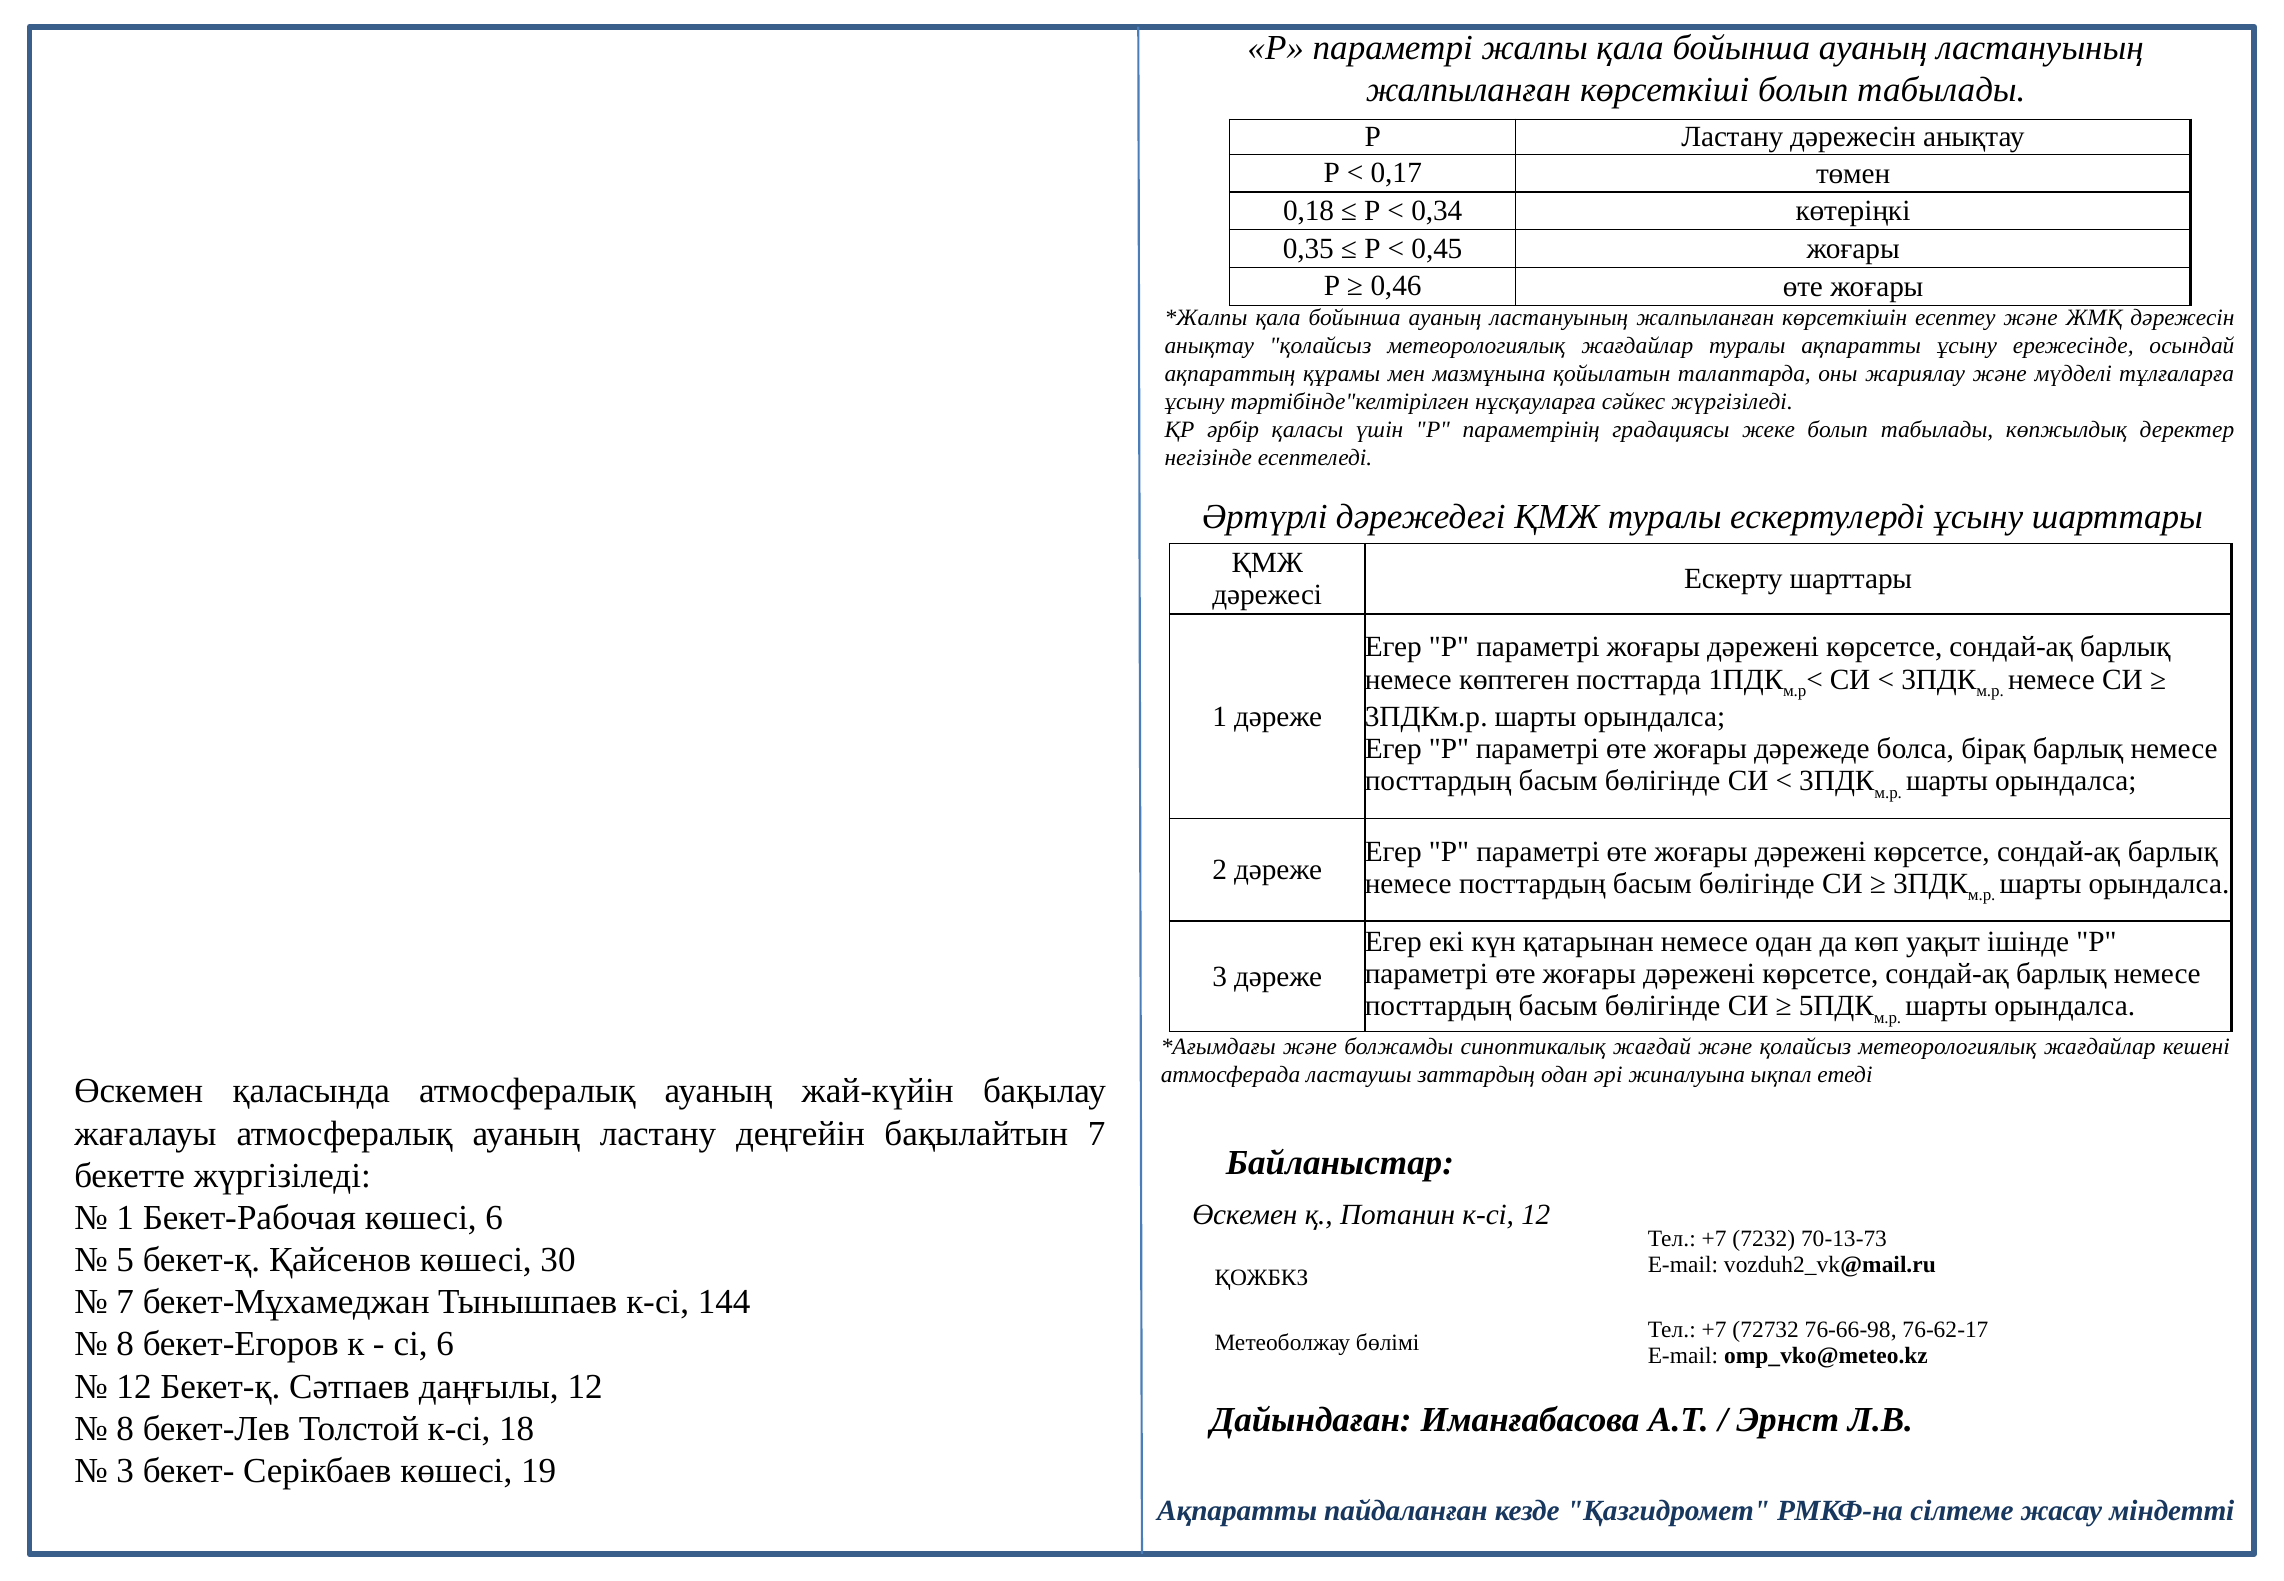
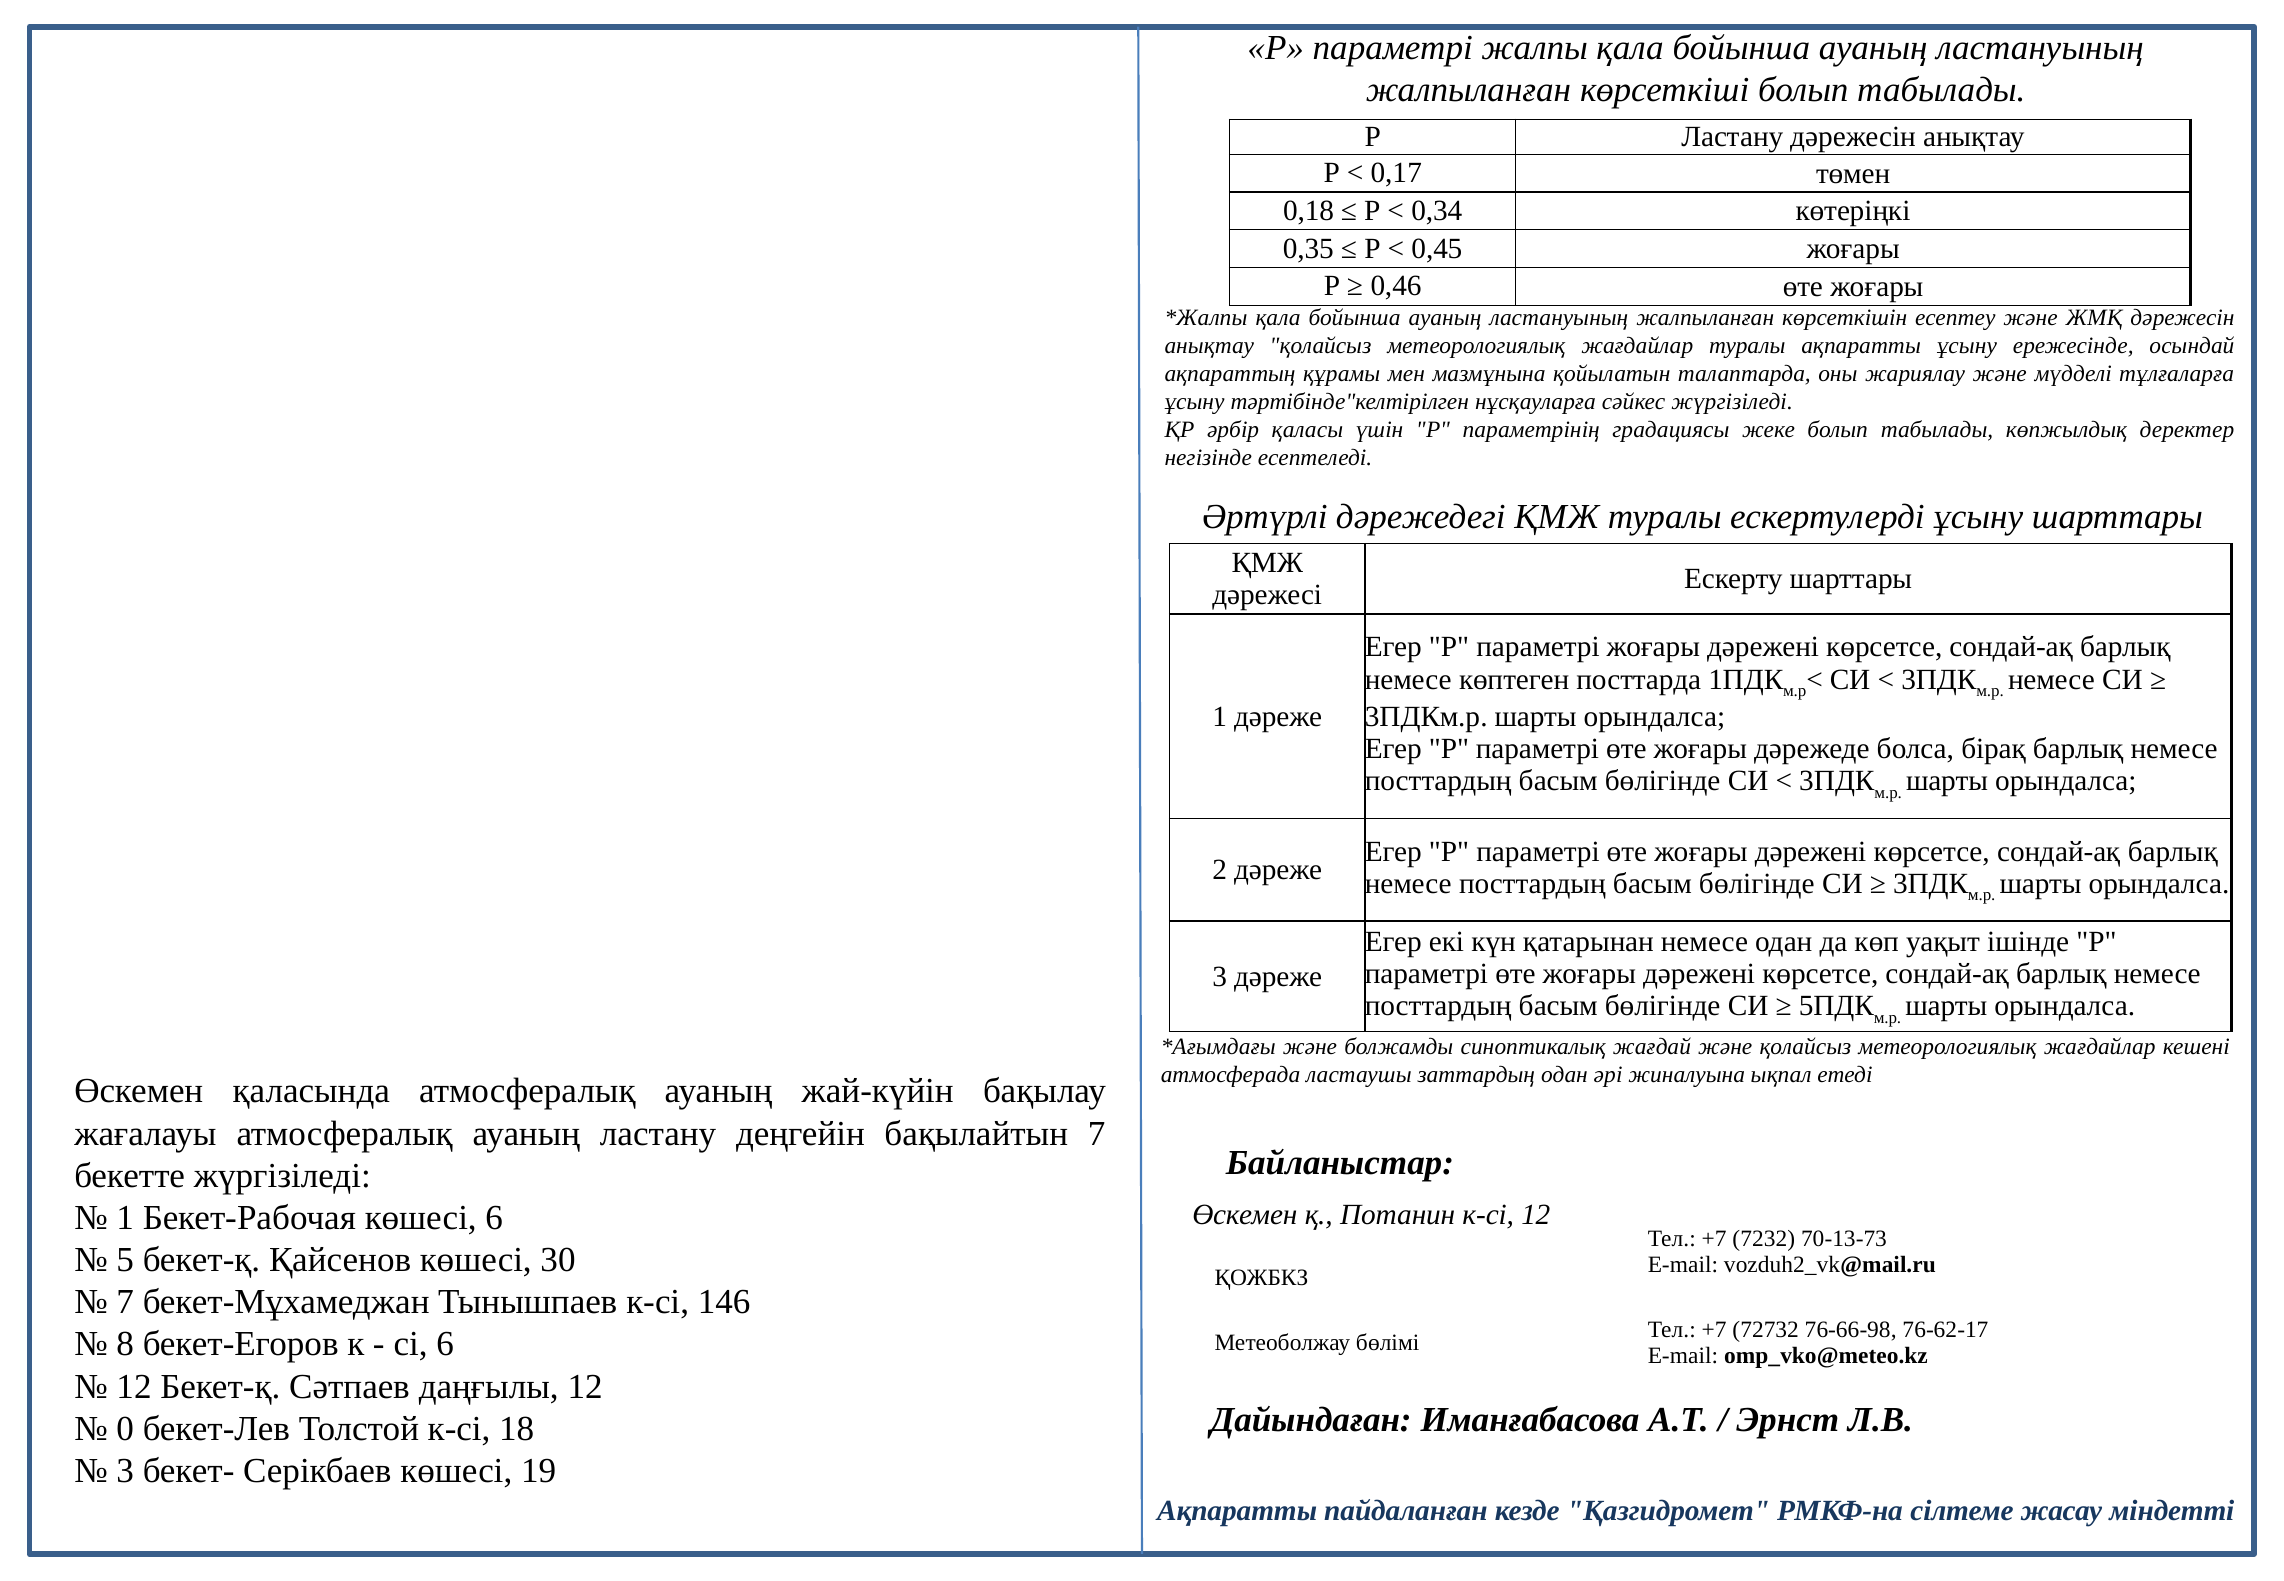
144: 144 -> 146
8 at (125, 1429): 8 -> 0
